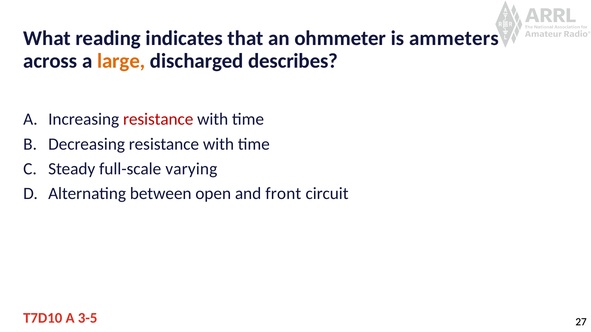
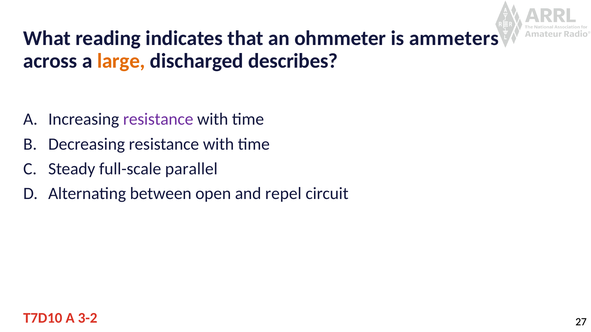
resistance at (158, 119) colour: red -> purple
varying: varying -> parallel
front: front -> repel
3-5: 3-5 -> 3-2
